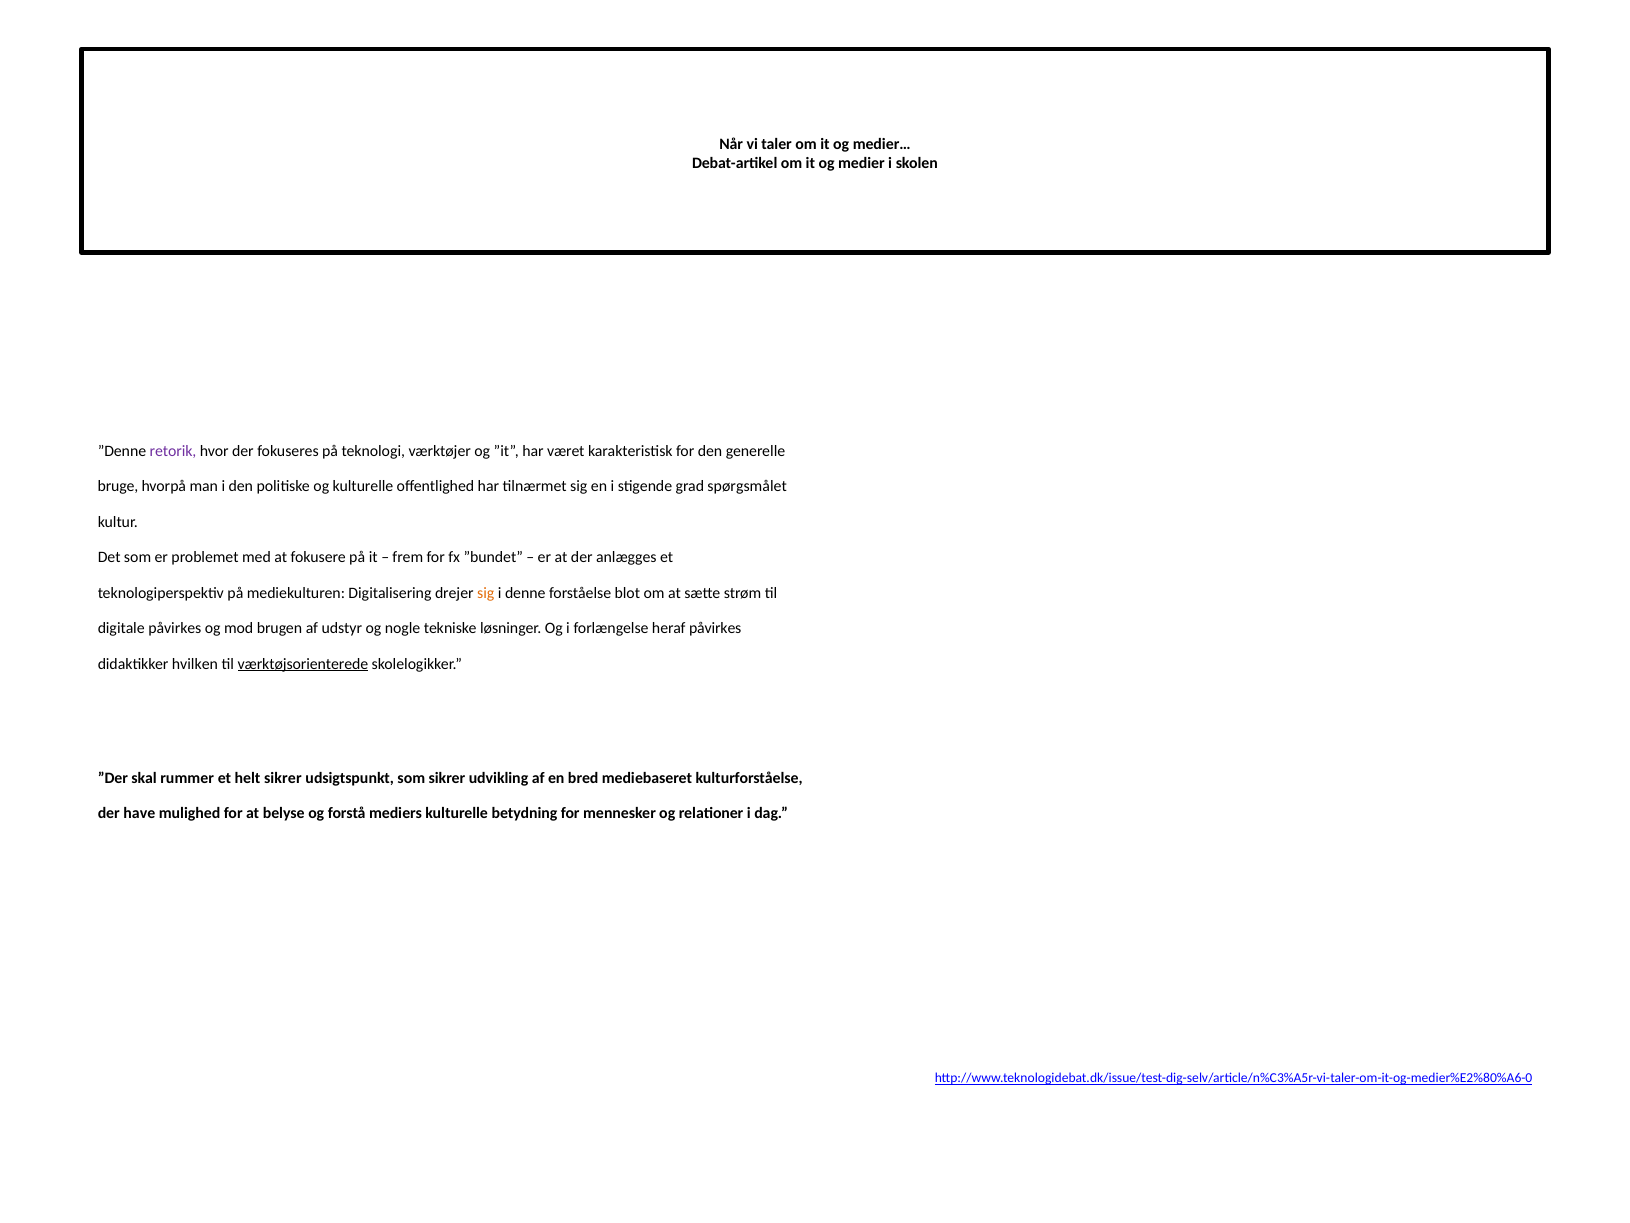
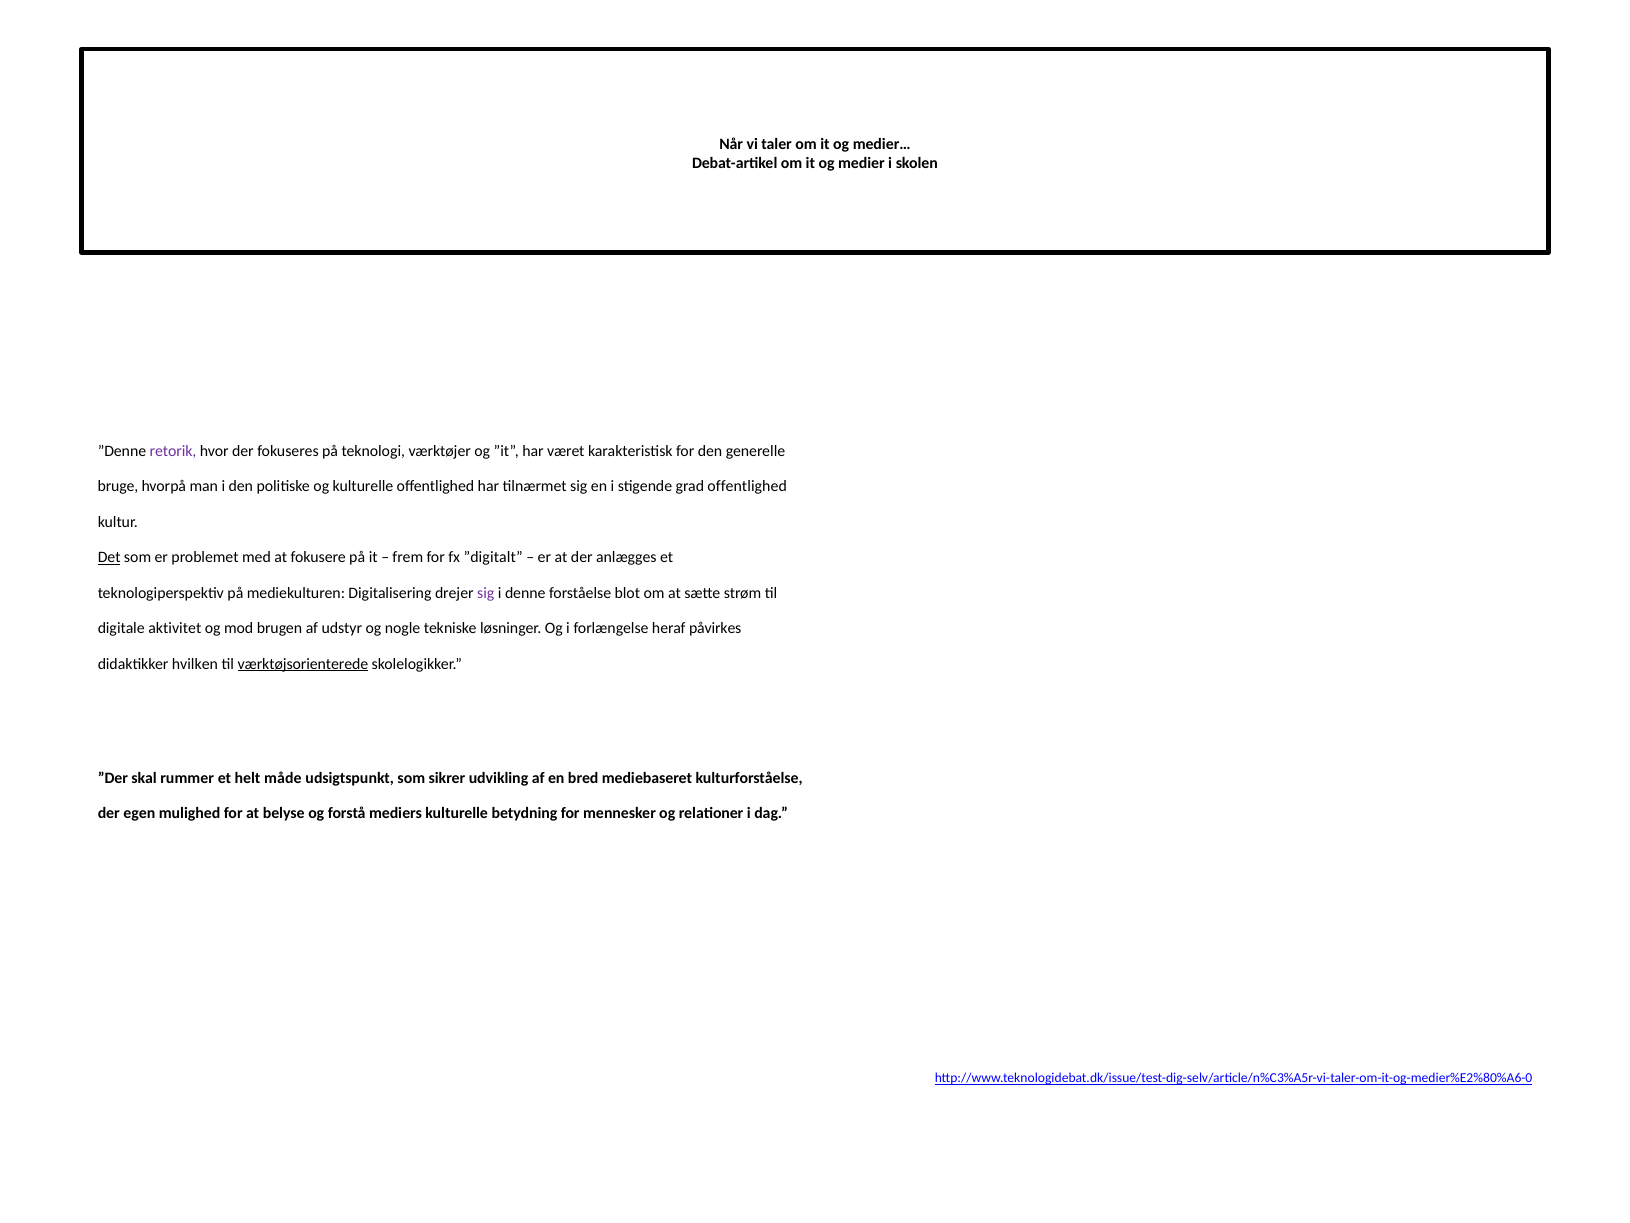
grad spørgsmålet: spørgsmålet -> offentlighed
Det underline: none -> present
”bundet: ”bundet -> ”digitalt
sig at (486, 593) colour: orange -> purple
digitale påvirkes: påvirkes -> aktivitet
helt sikrer: sikrer -> måde
have: have -> egen
